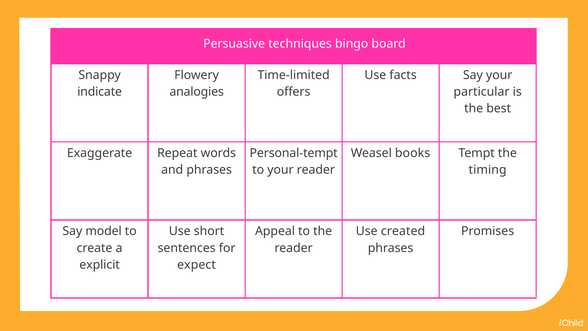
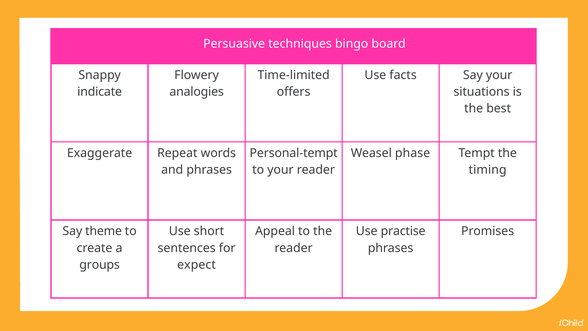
particular: particular -> situations
books: books -> phase
model: model -> theme
created: created -> practise
explicit: explicit -> groups
